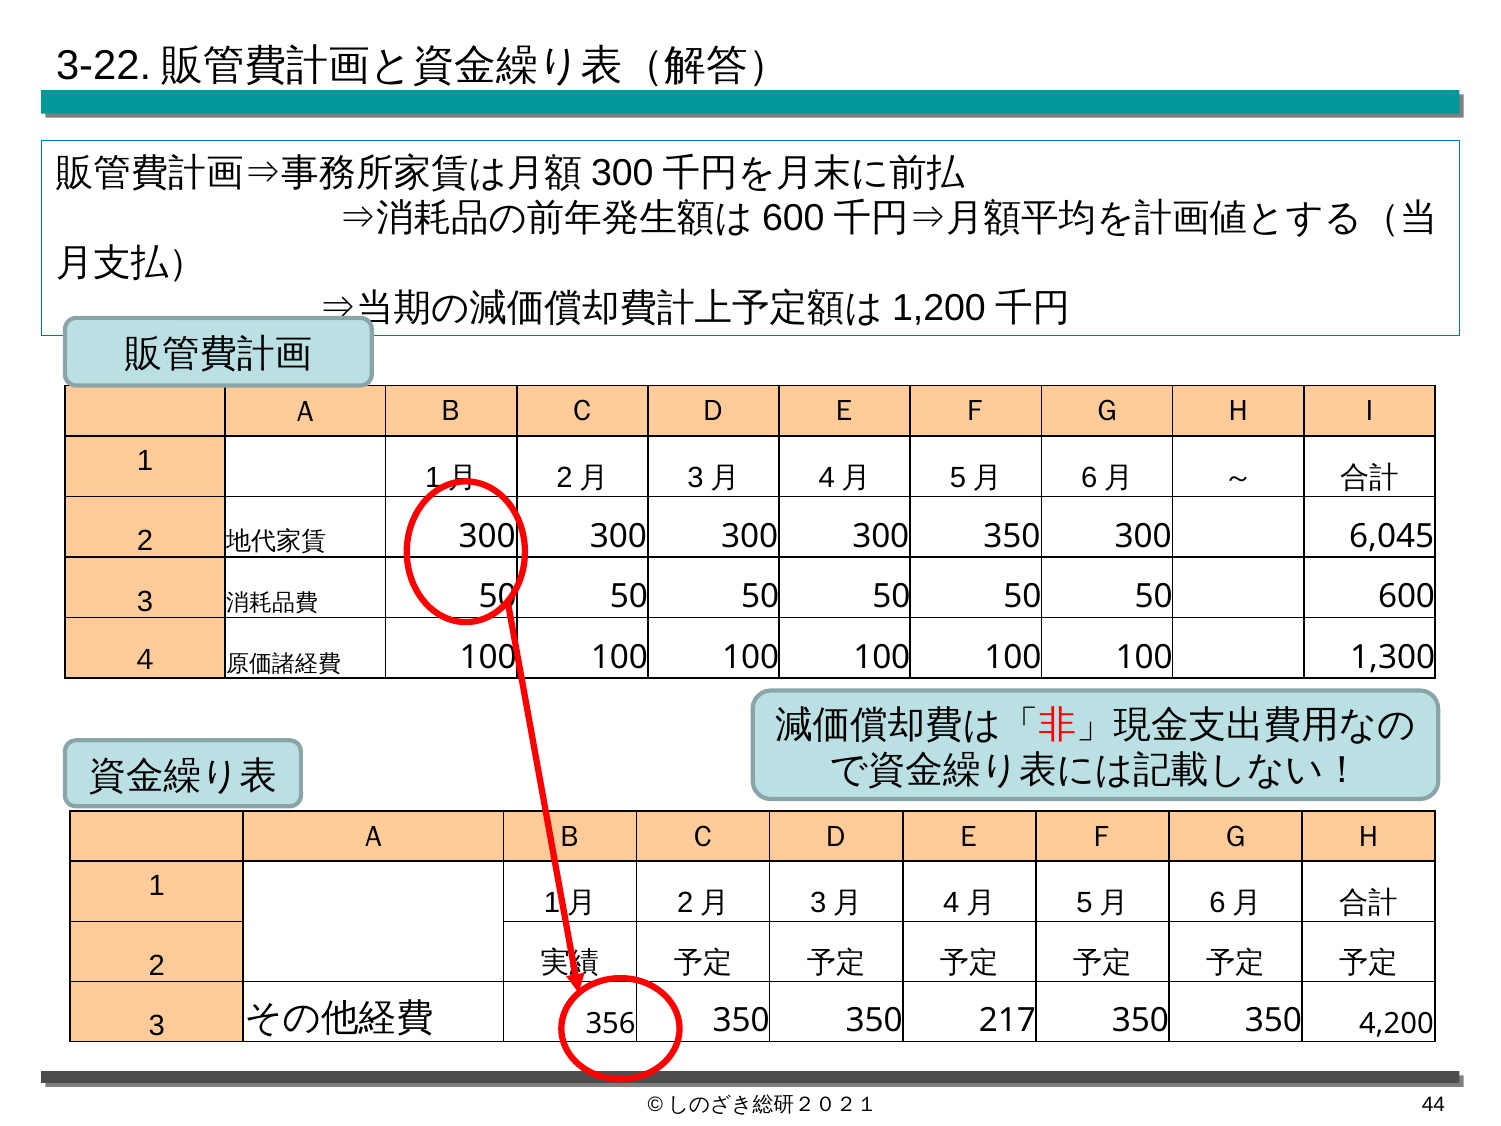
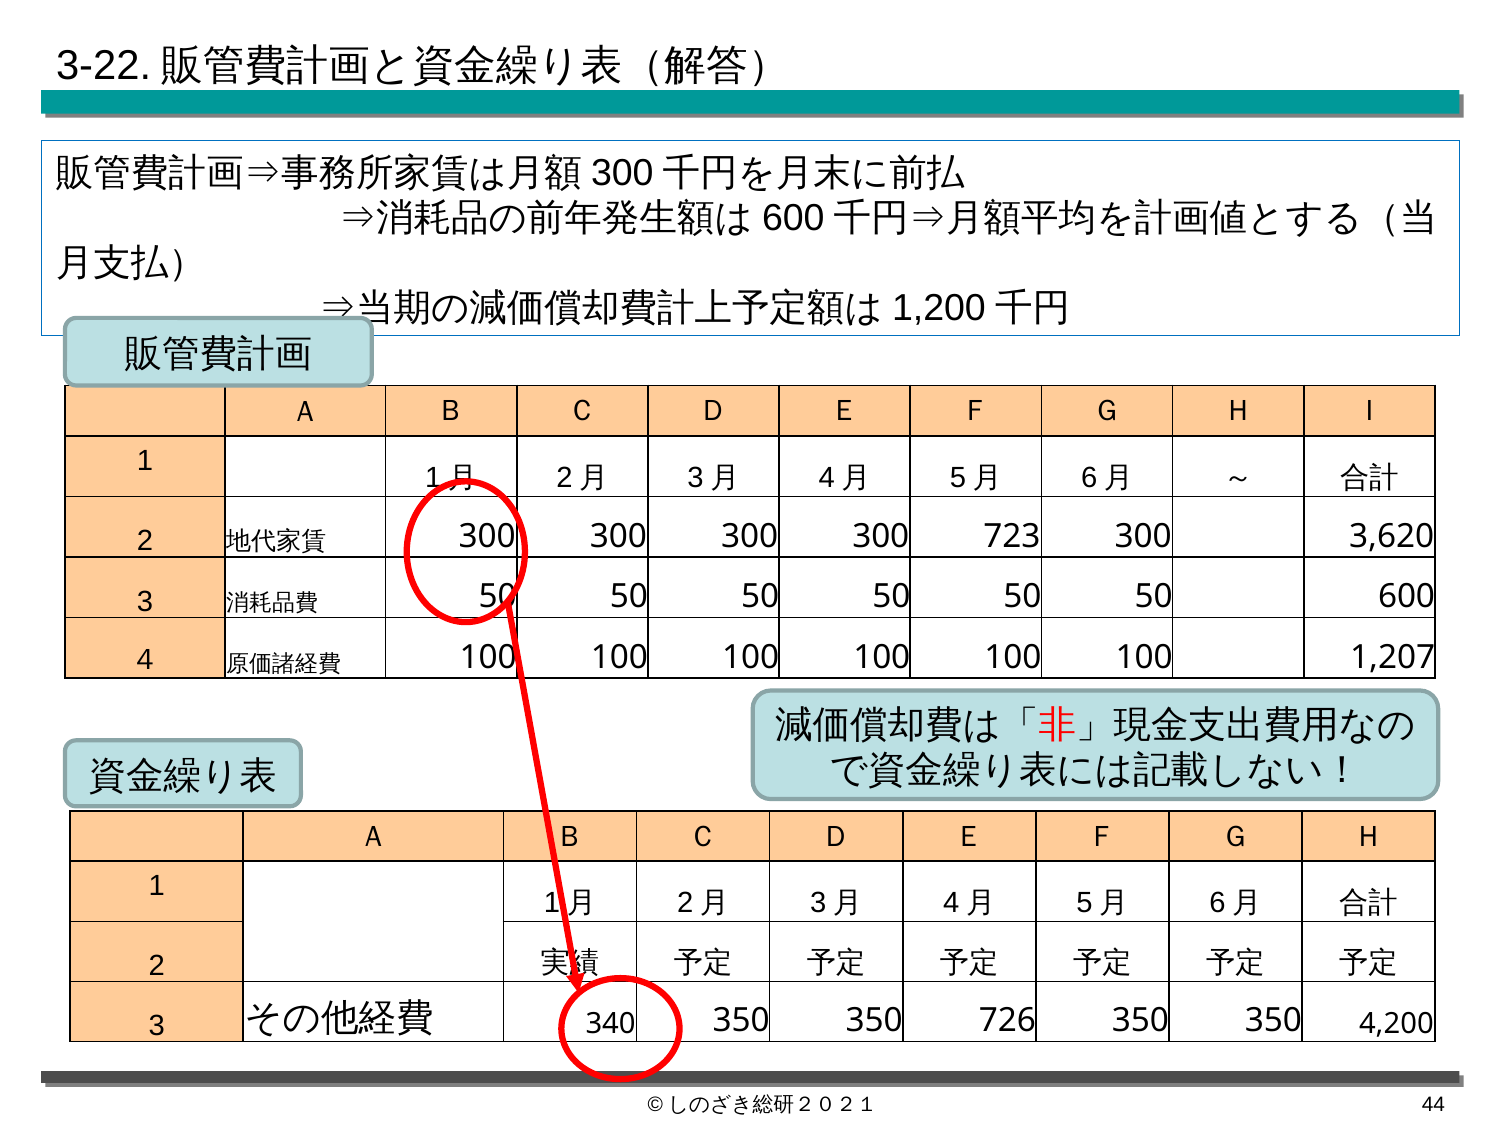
300 350: 350 -> 723
6,045: 6,045 -> 3,620
1,300: 1,300 -> 1,207
356: 356 -> 340
217: 217 -> 726
